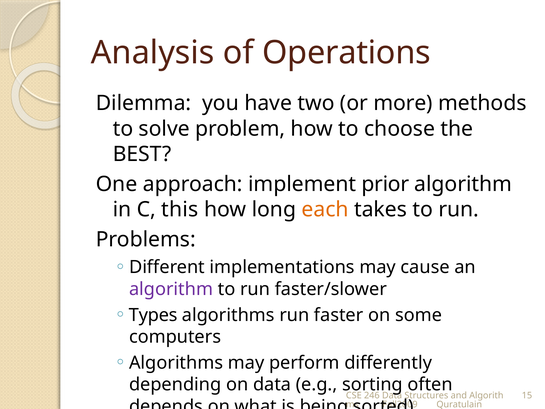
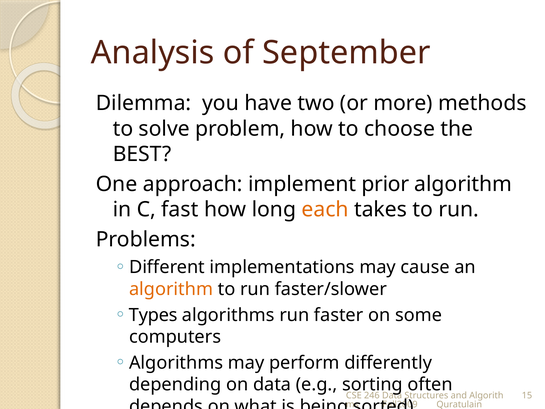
Operations: Operations -> September
this: this -> fast
algorithm at (171, 289) colour: purple -> orange
